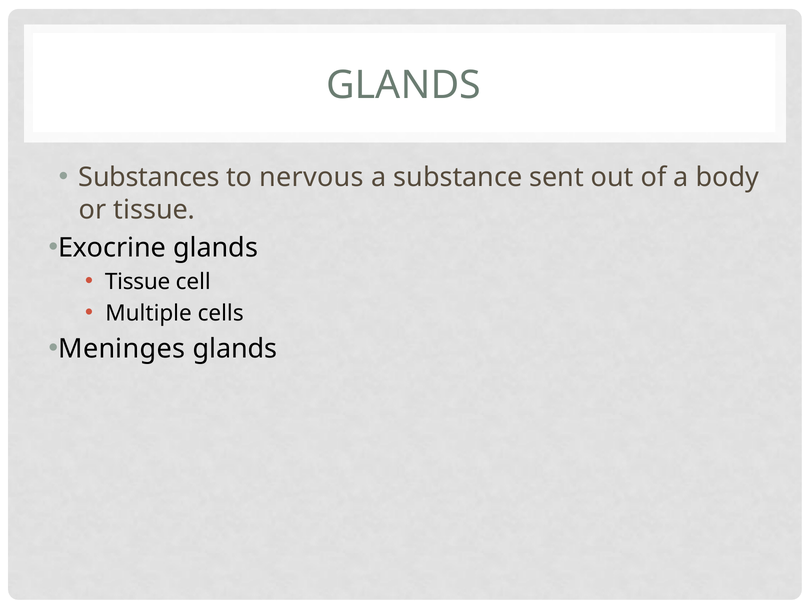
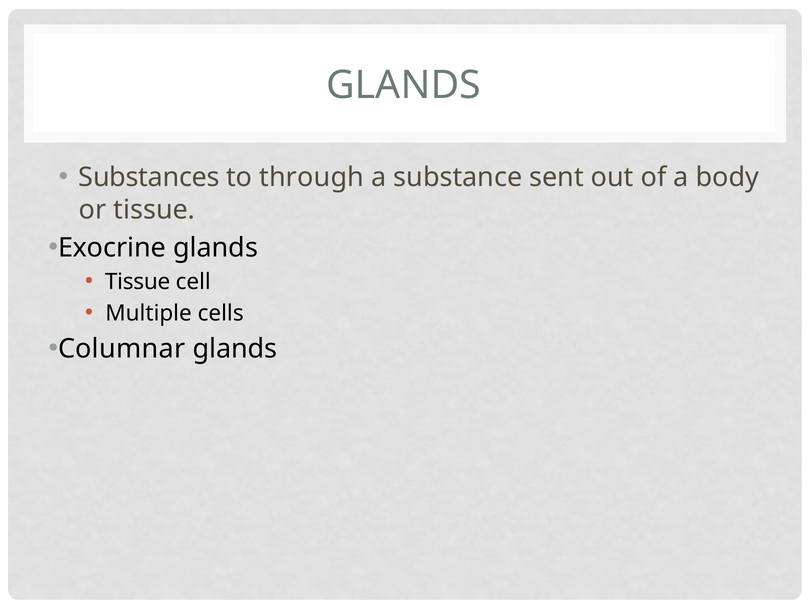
nervous: nervous -> through
Meninges: Meninges -> Columnar
